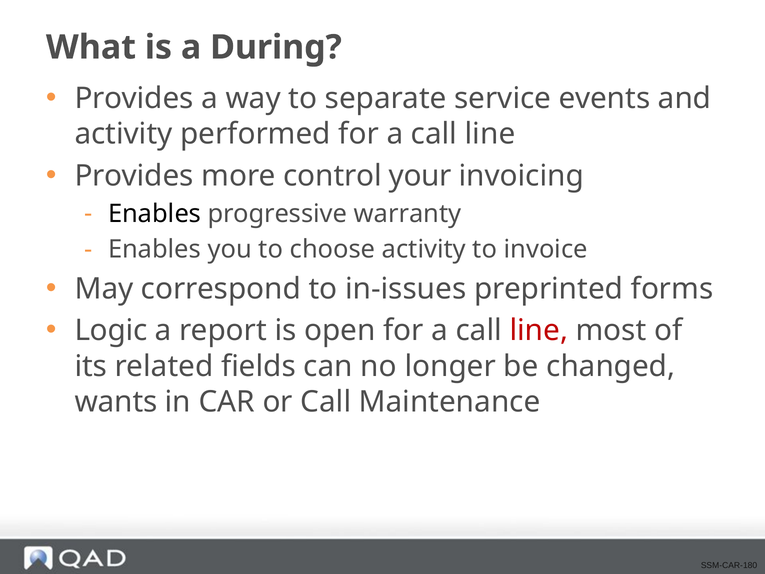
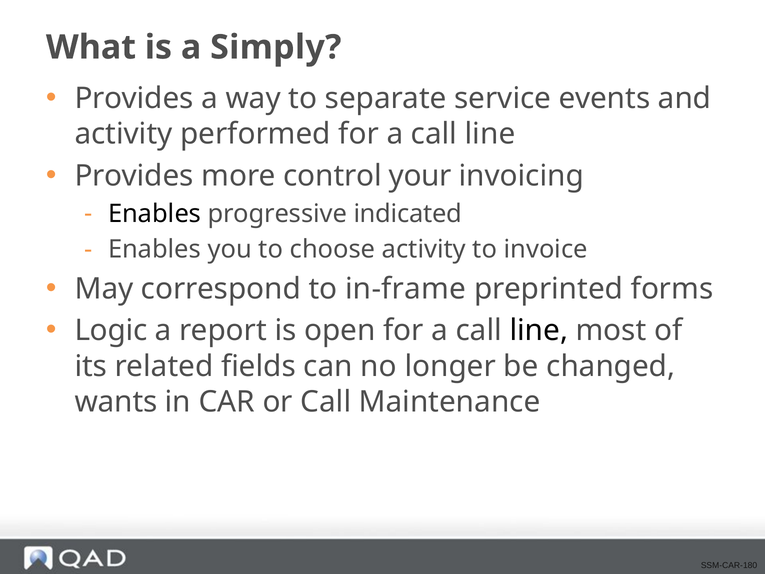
During: During -> Simply
warranty: warranty -> indicated
in-issues: in-issues -> in-frame
line at (539, 331) colour: red -> black
